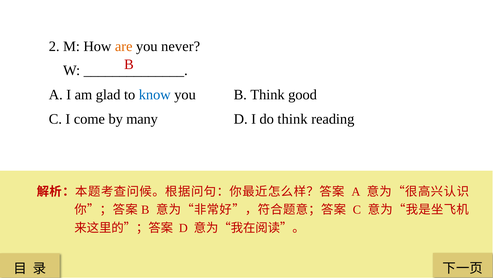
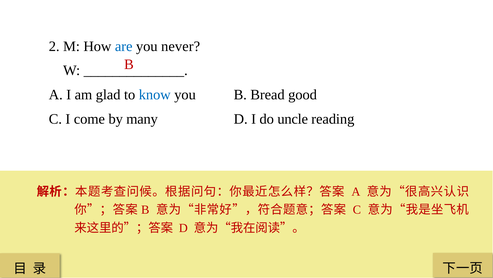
are colour: orange -> blue
B Think: Think -> Bread
do think: think -> uncle
